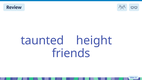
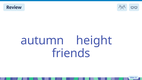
taunted: taunted -> autumn
